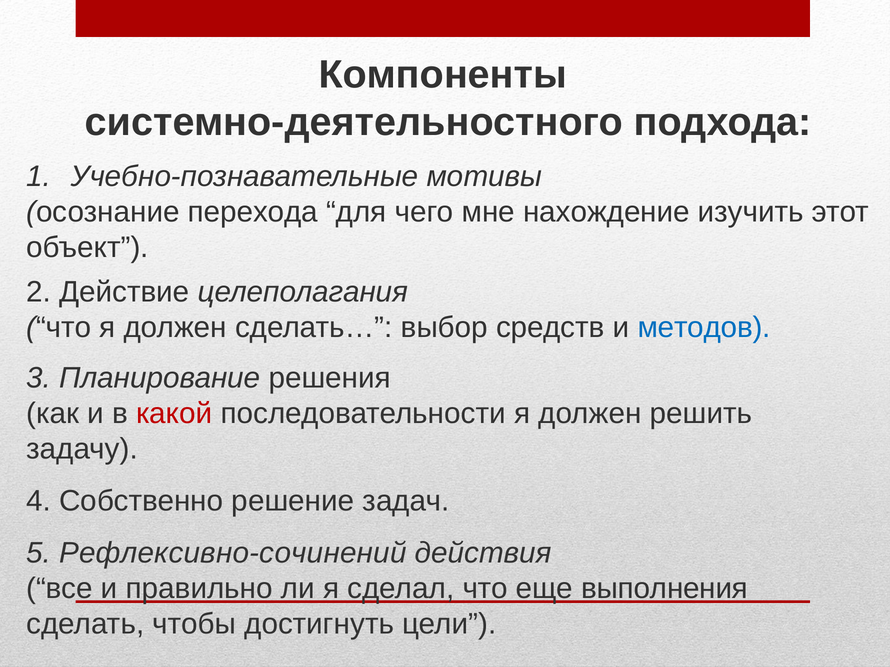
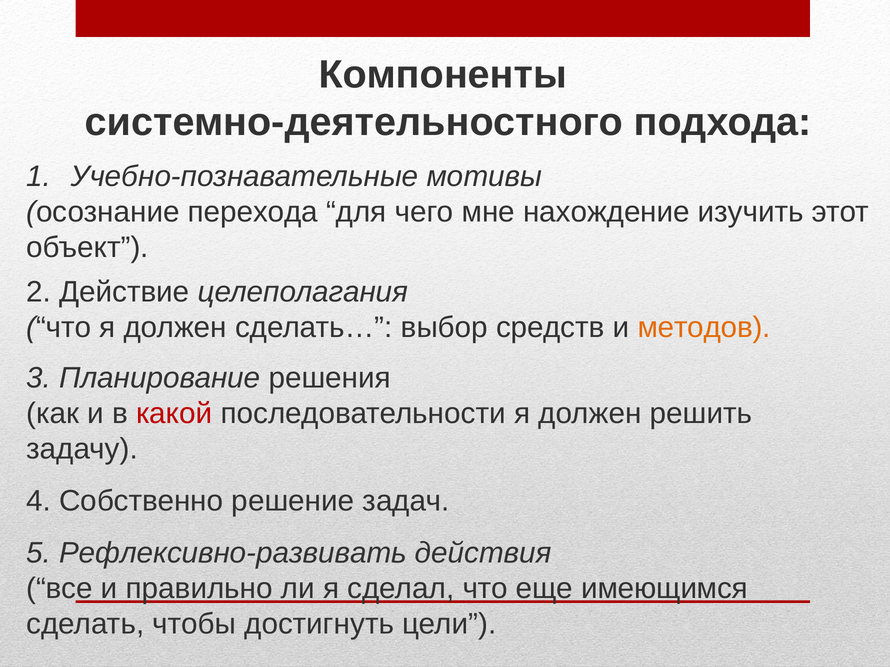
методов colour: blue -> orange
Рефлексивно-сочинений: Рефлексивно-сочинений -> Рефлексивно-развивать
выполнения: выполнения -> имеющимся
